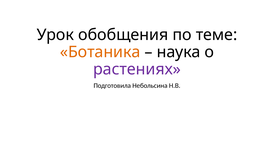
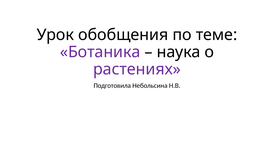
Ботаника colour: orange -> purple
